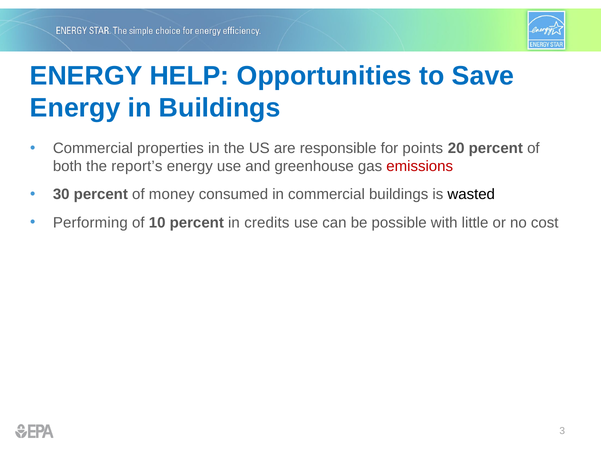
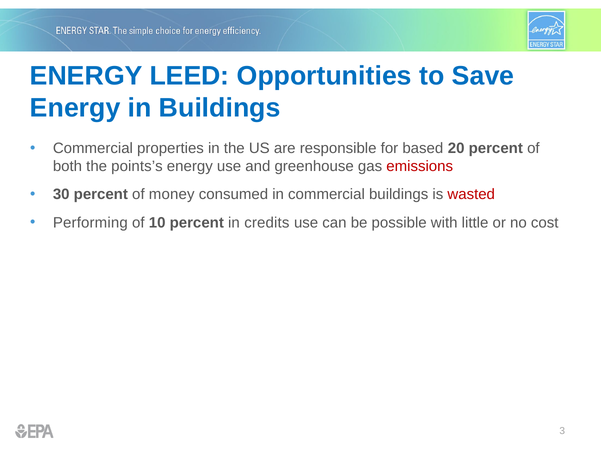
HELP: HELP -> LEED
points: points -> based
report’s: report’s -> points’s
wasted colour: black -> red
